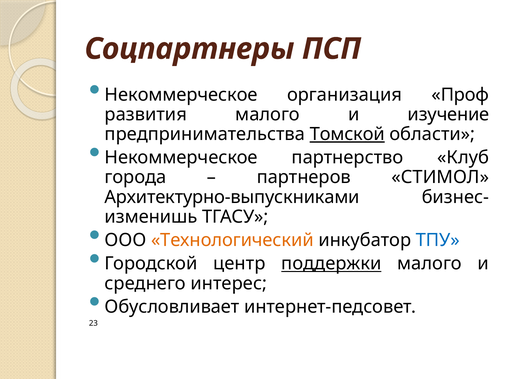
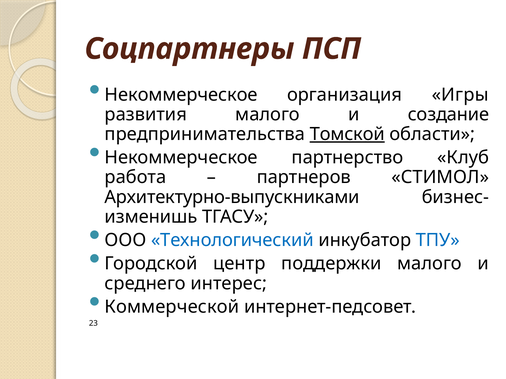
Проф: Проф -> Игры
изучение: изучение -> создание
города: города -> работа
Технологический colour: orange -> blue
поддержки underline: present -> none
Обусловливает: Обусловливает -> Коммерческой
